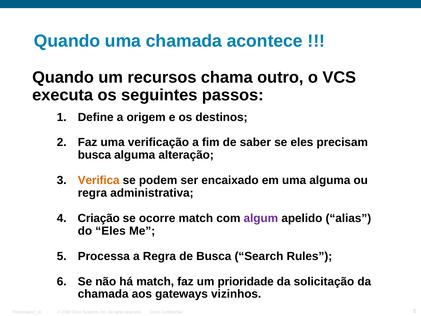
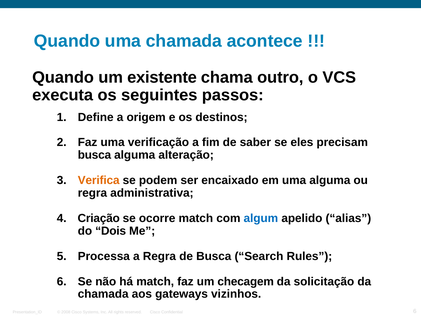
recursos: recursos -> existente
algum colour: purple -> blue
do Eles: Eles -> Dois
prioridade: prioridade -> checagem
